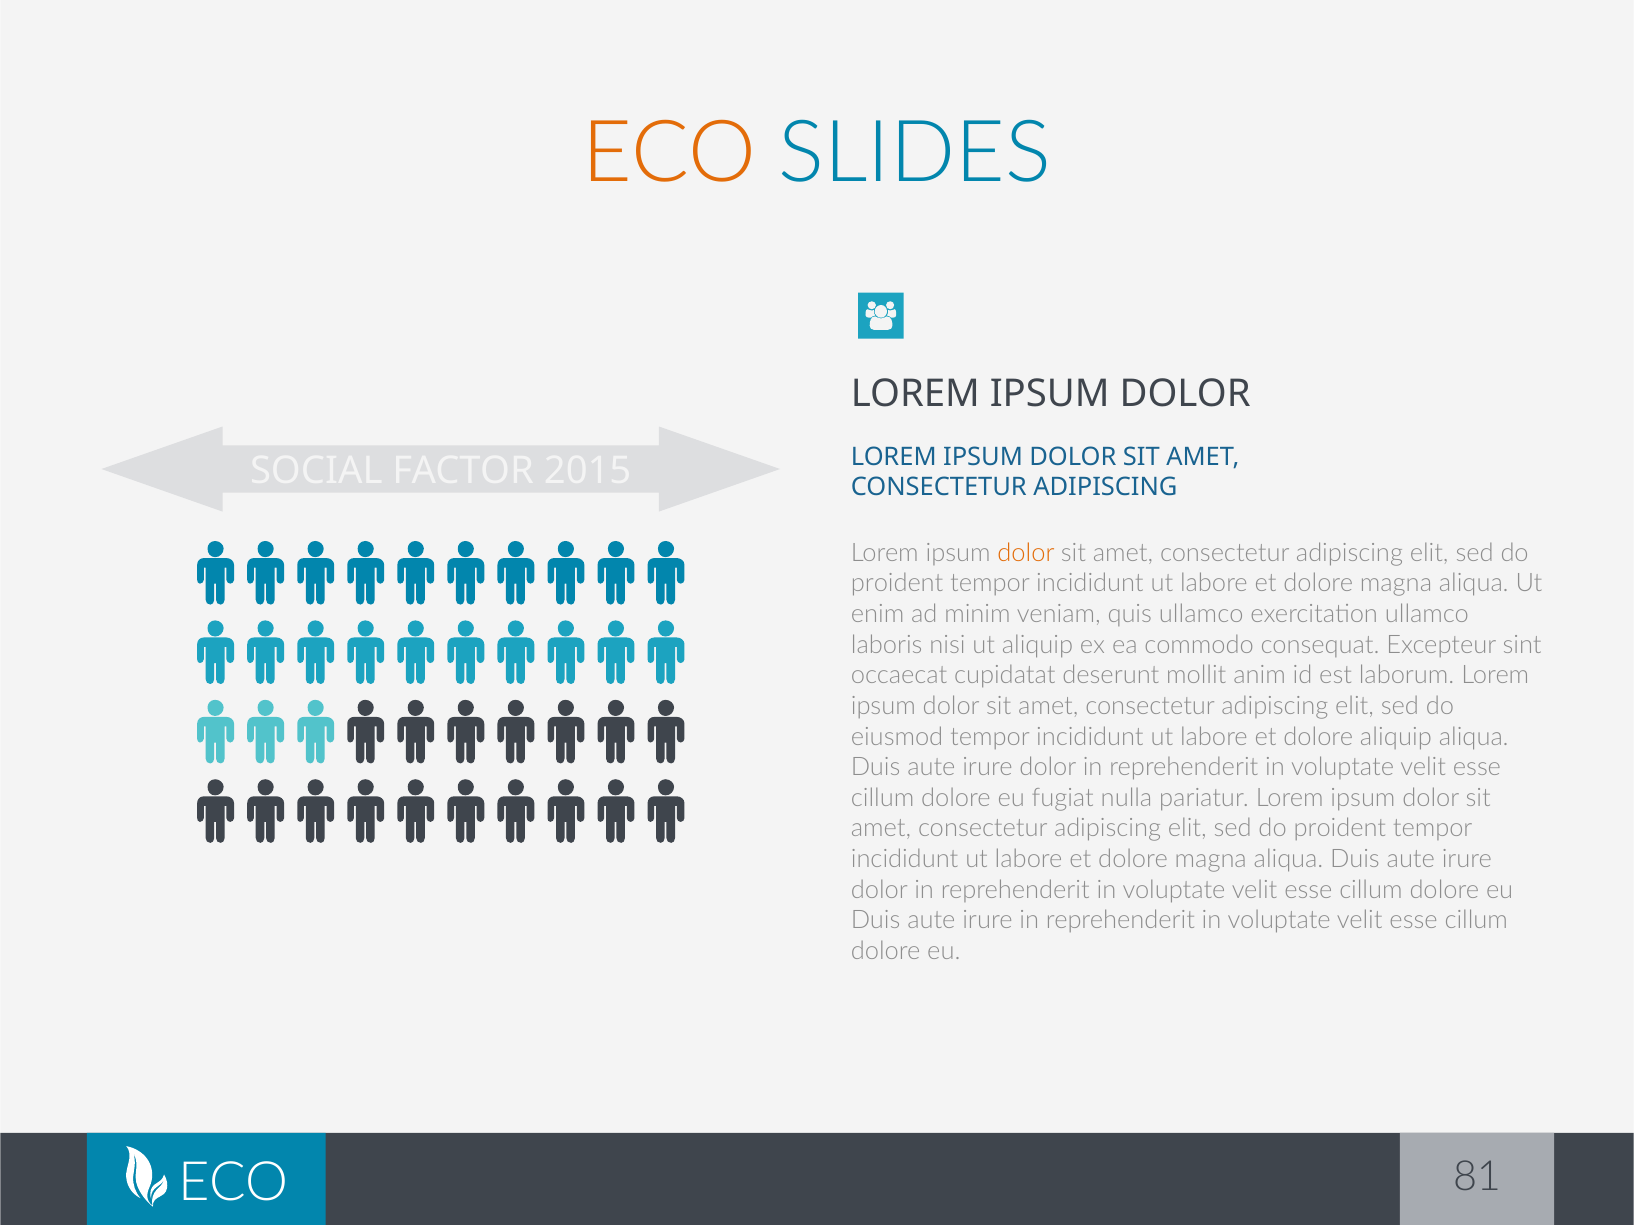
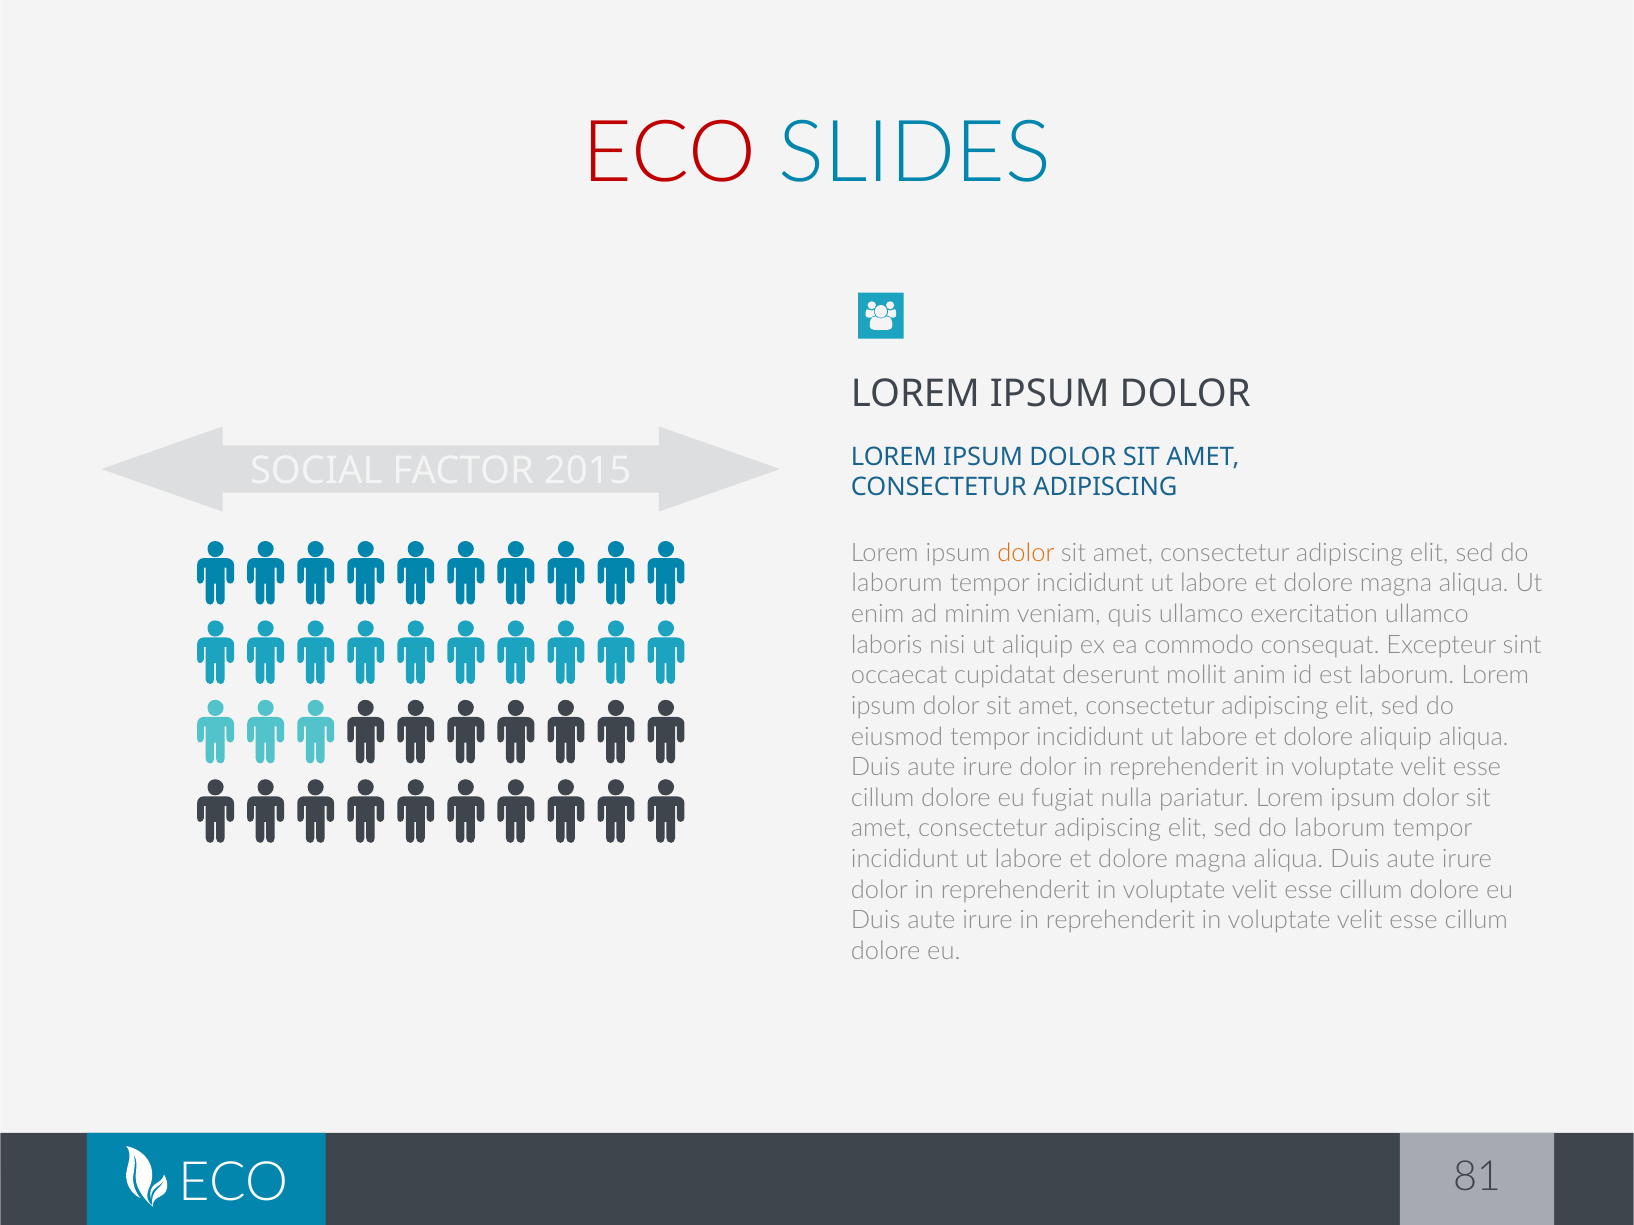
ECO at (669, 153) colour: orange -> red
proident at (897, 584): proident -> laborum
proident at (1340, 829): proident -> laborum
